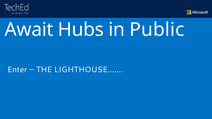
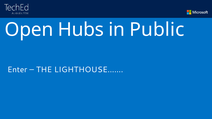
Await: Await -> Open
